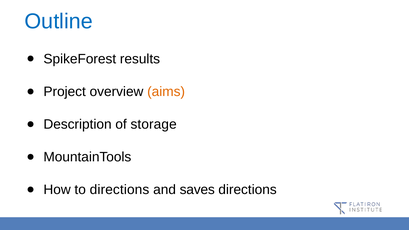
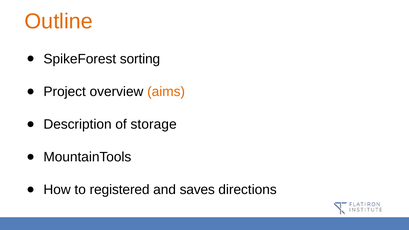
Outline colour: blue -> orange
results: results -> sorting
to directions: directions -> registered
